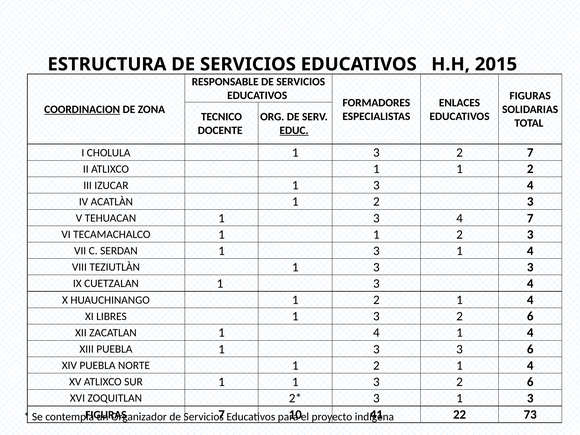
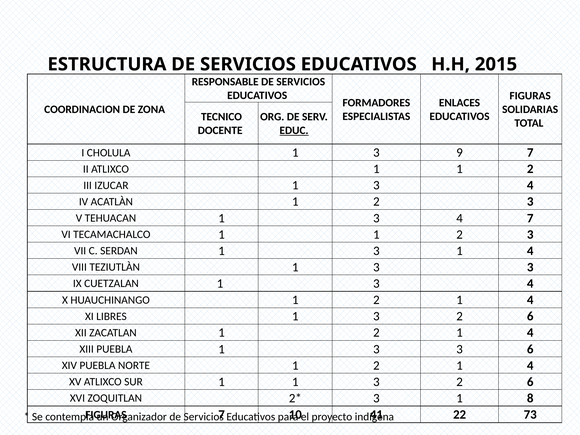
COORDINACION underline: present -> none
CHOLULA 1 3 2: 2 -> 9
ZACATLAN 1 4: 4 -> 2
3 1 3: 3 -> 8
